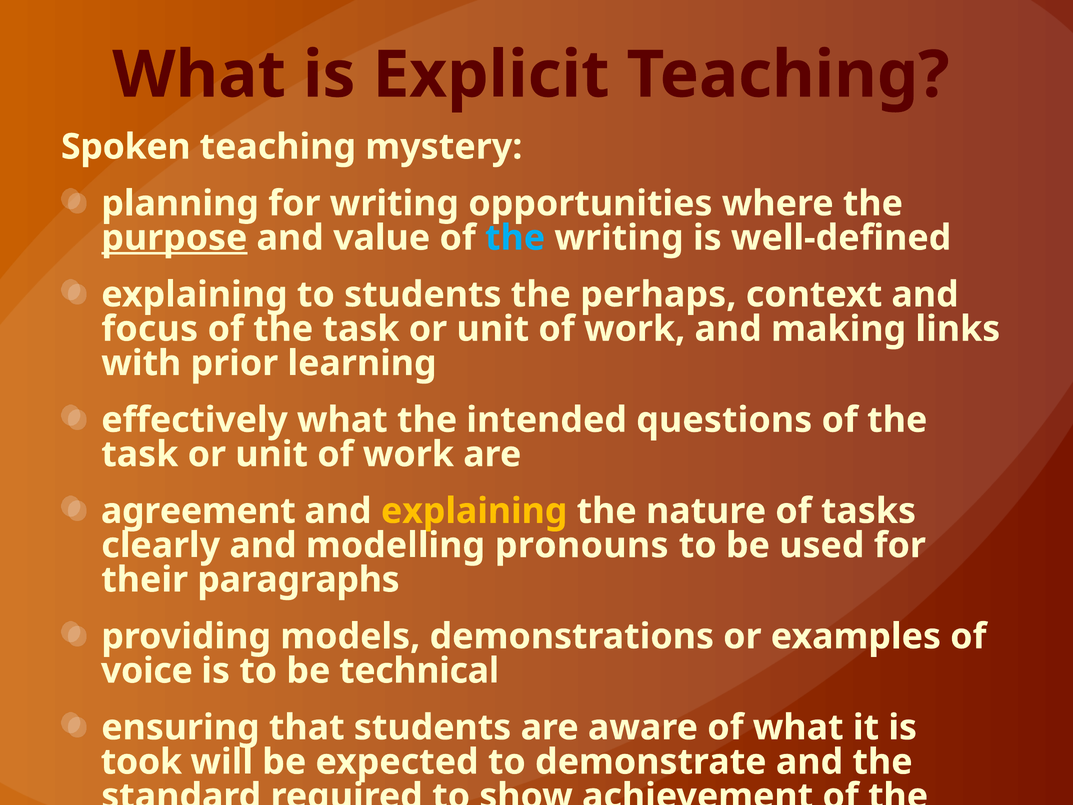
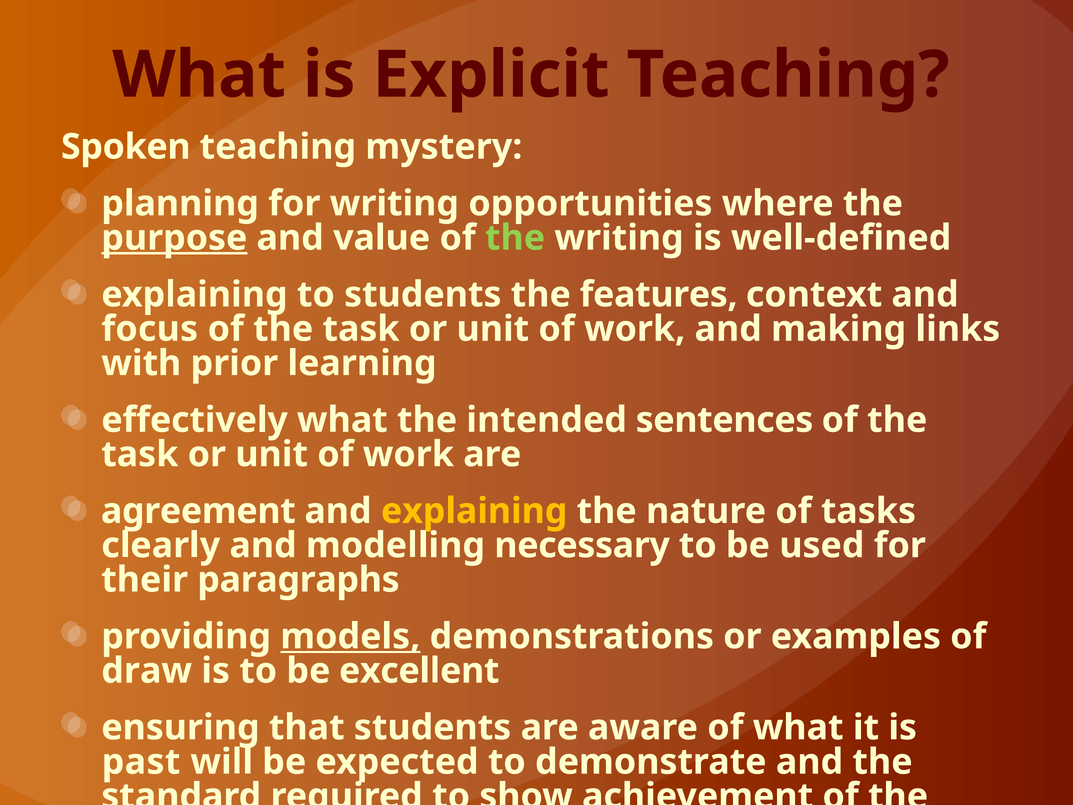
the at (515, 238) colour: light blue -> light green
perhaps: perhaps -> features
questions: questions -> sentences
pronouns: pronouns -> necessary
models underline: none -> present
voice: voice -> draw
technical: technical -> excellent
took: took -> past
